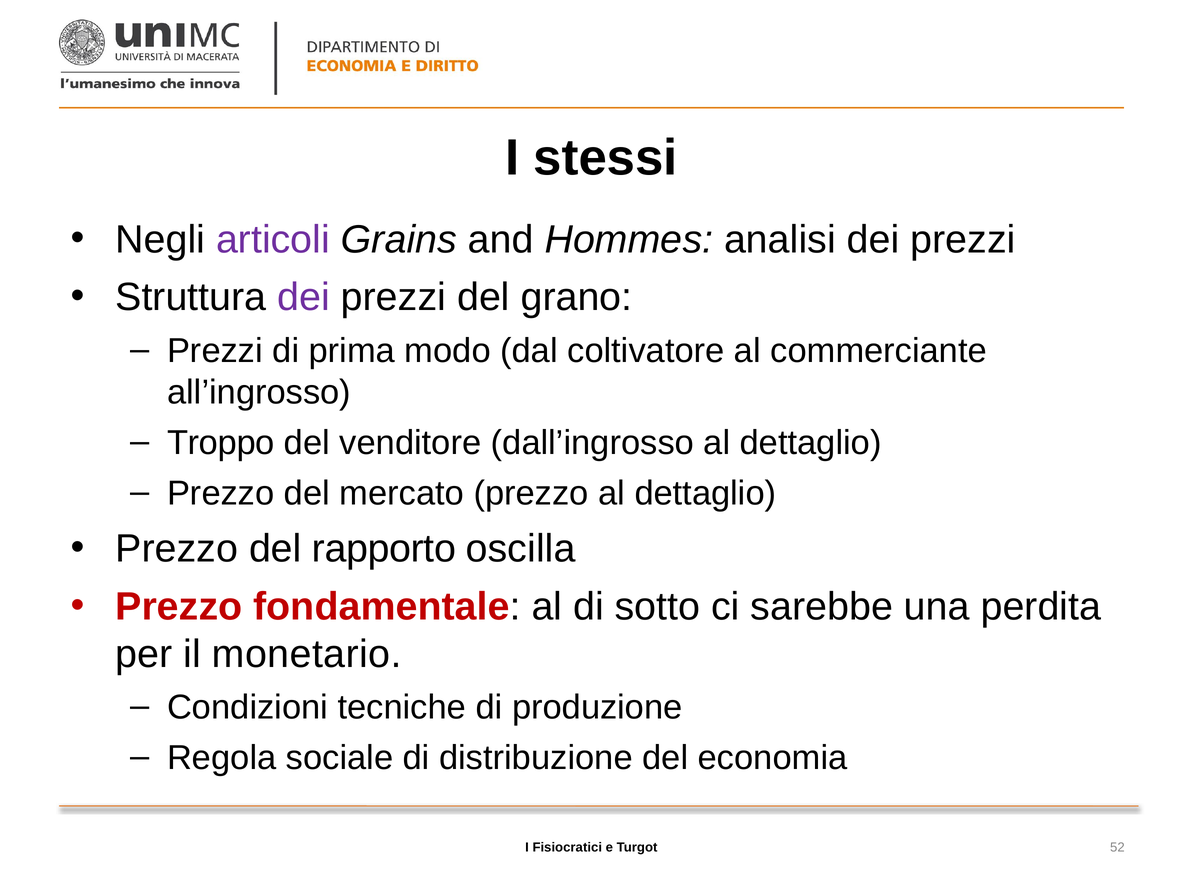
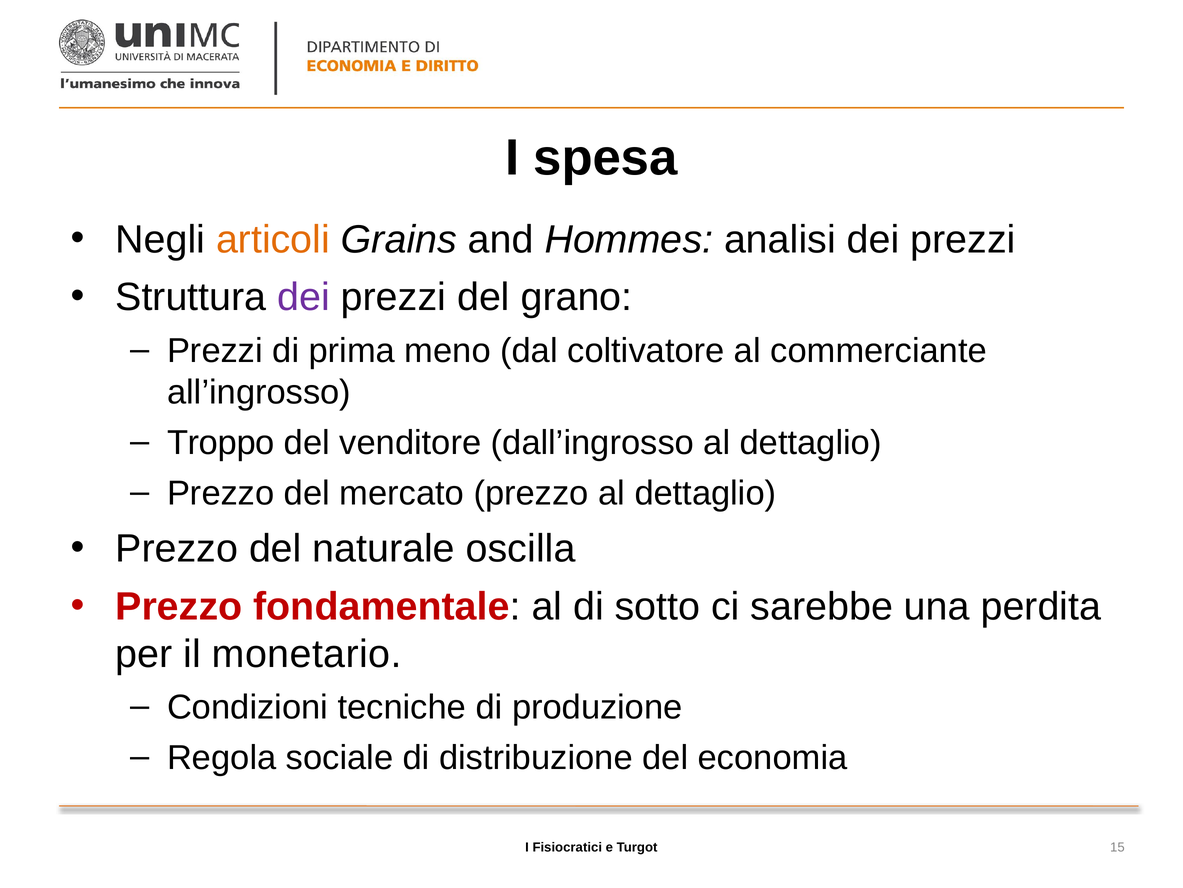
stessi: stessi -> spesa
articoli colour: purple -> orange
modo: modo -> meno
rapporto: rapporto -> naturale
52: 52 -> 15
